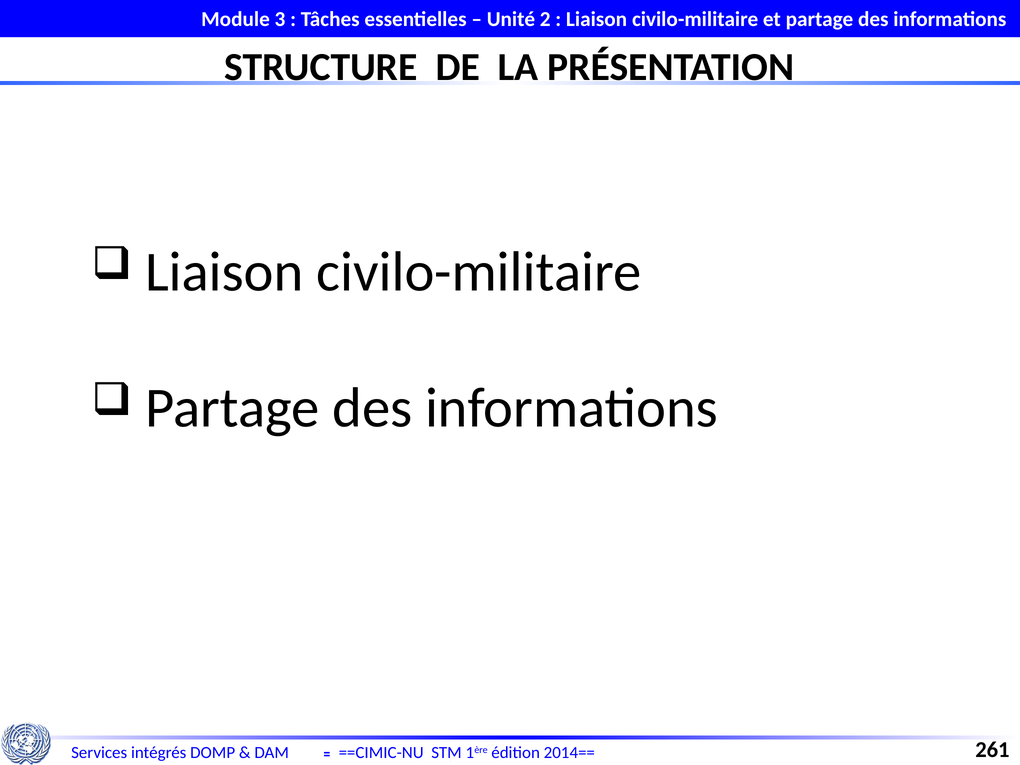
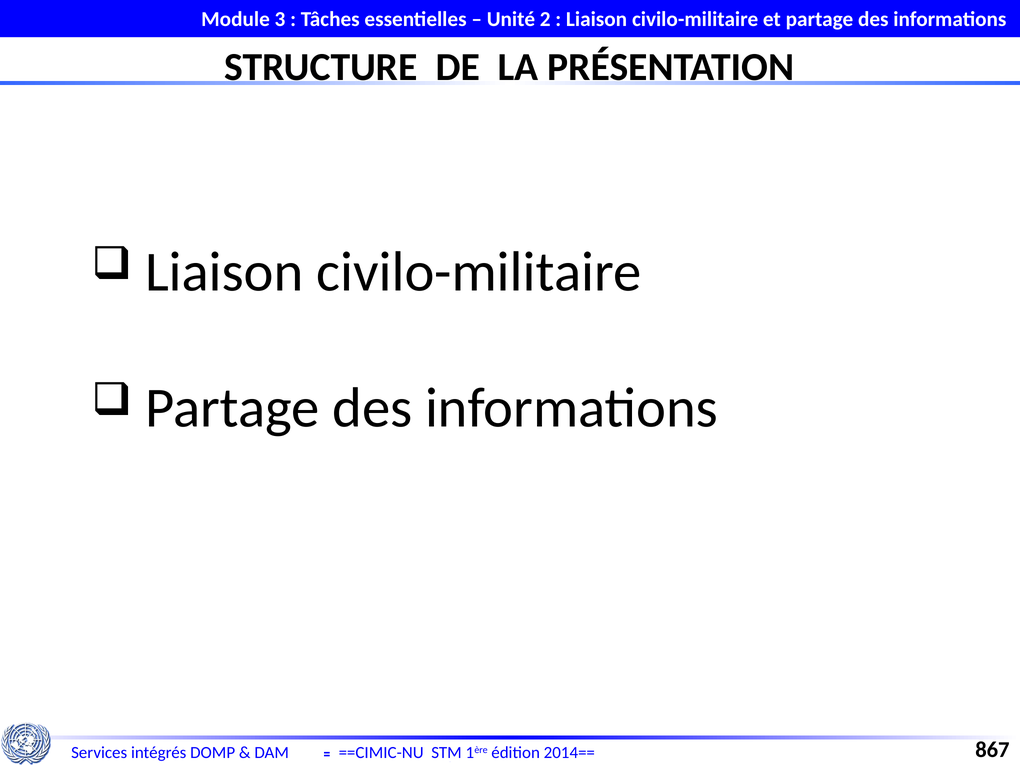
261: 261 -> 867
